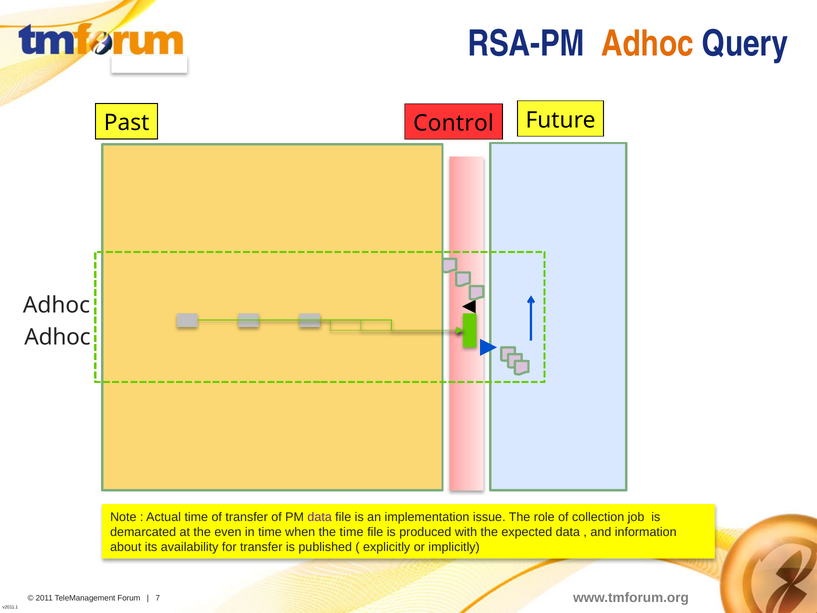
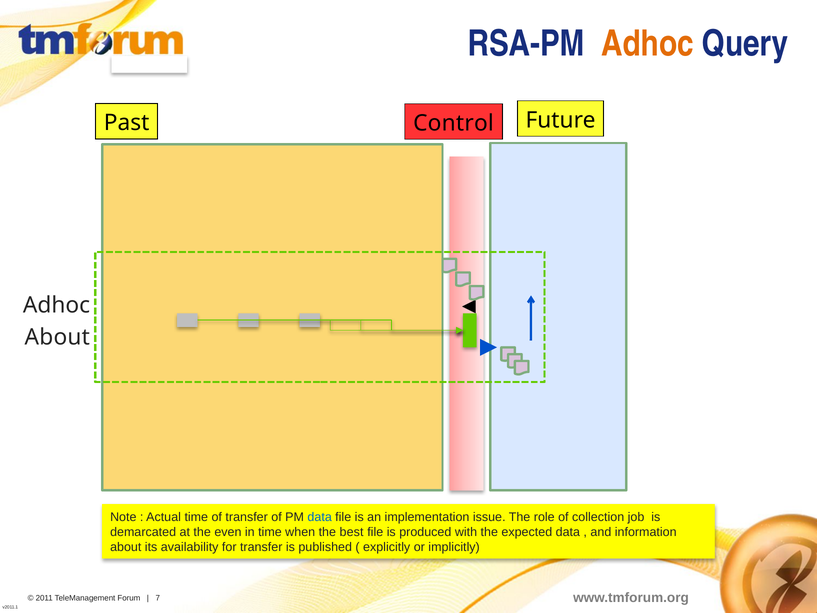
Adhoc at (57, 337): Adhoc -> About
data at (320, 517) colour: purple -> blue
the time: time -> best
